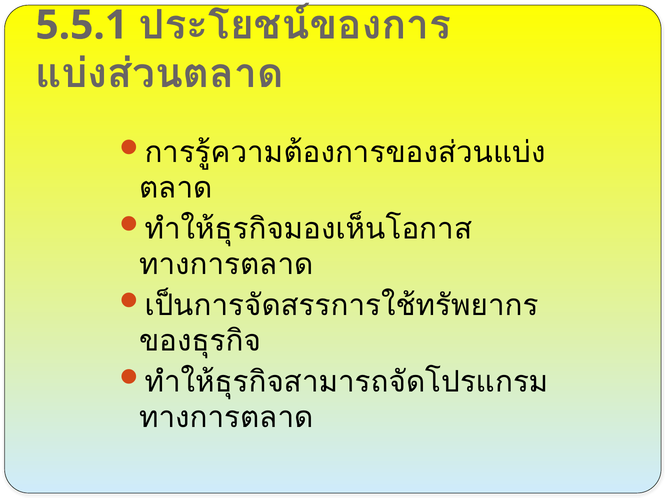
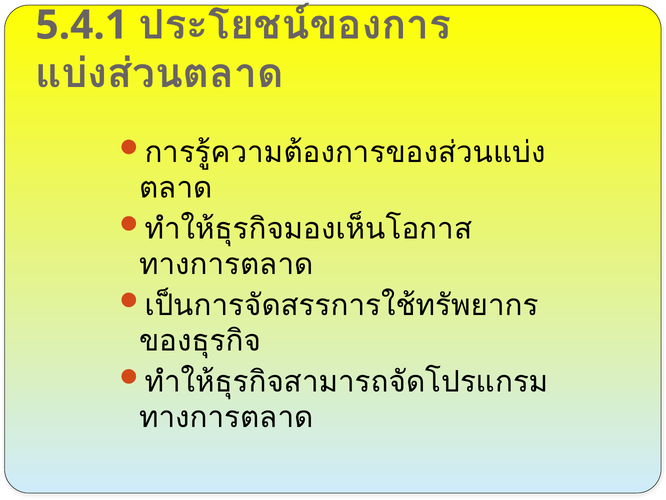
5.5.1: 5.5.1 -> 5.4.1
